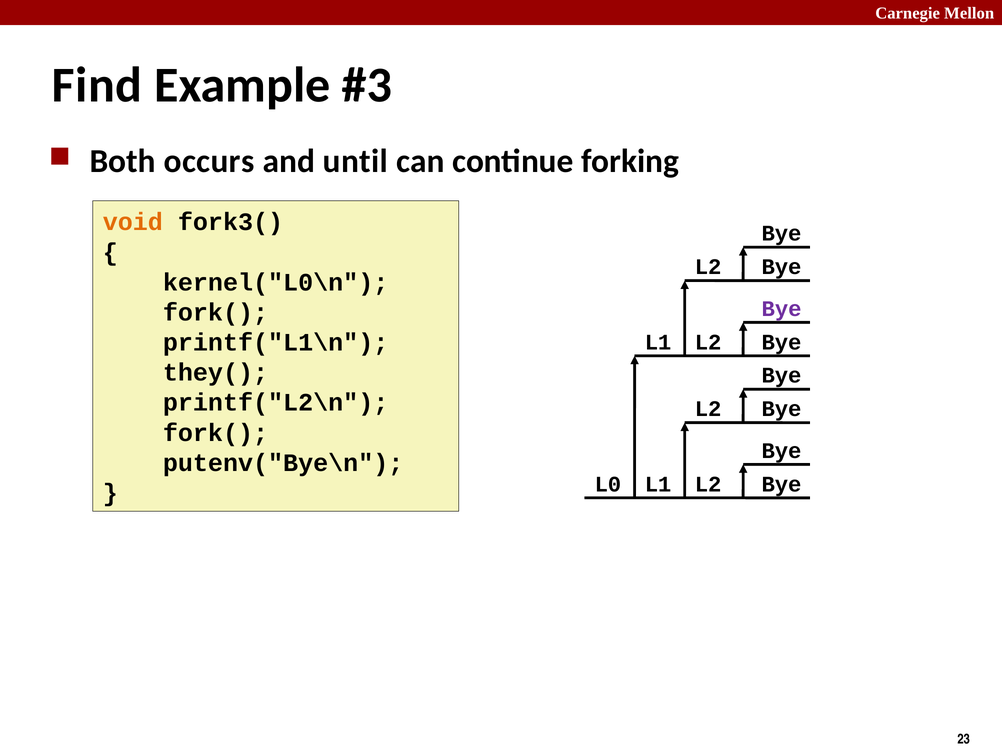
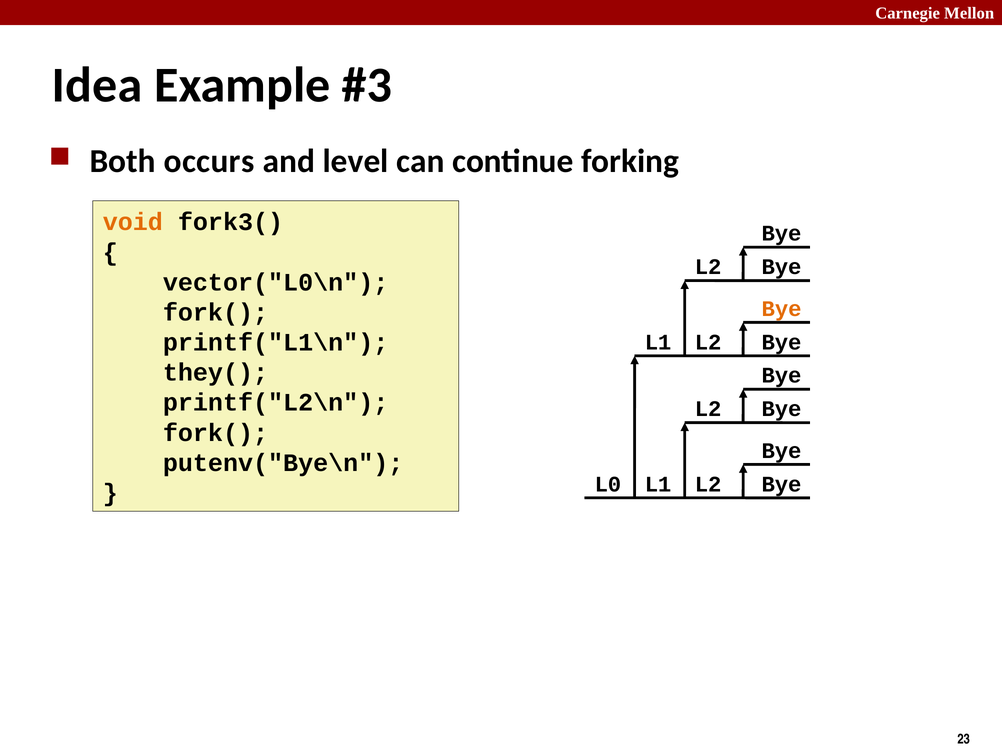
Find: Find -> Idea
until: until -> level
kernel("L0\n: kernel("L0\n -> vector("L0\n
Bye at (782, 309) colour: purple -> orange
